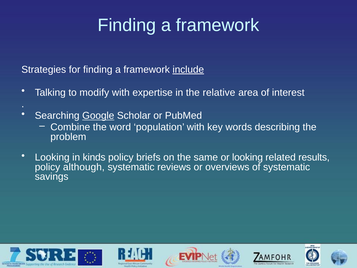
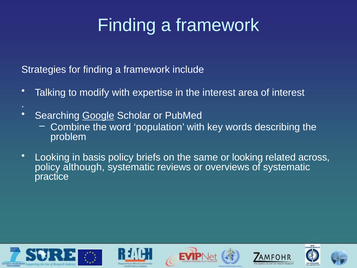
include underline: present -> none
the relative: relative -> interest
kinds: kinds -> basis
results: results -> across
savings: savings -> practice
